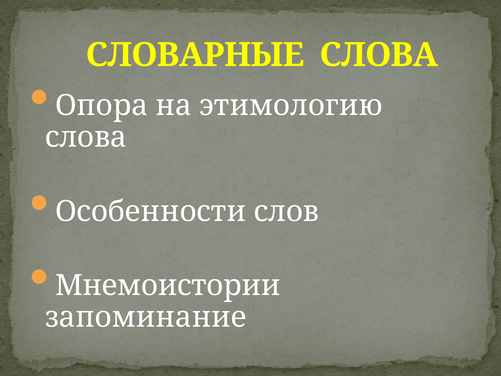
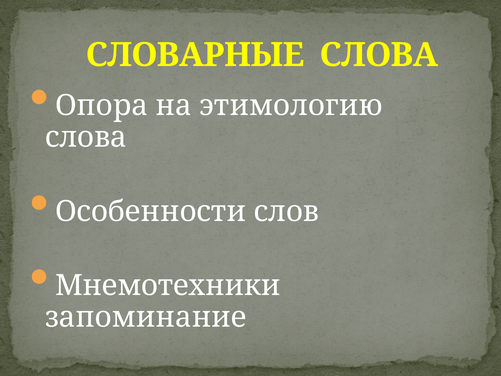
Мнемоистории: Мнемоистории -> Мнемотехники
